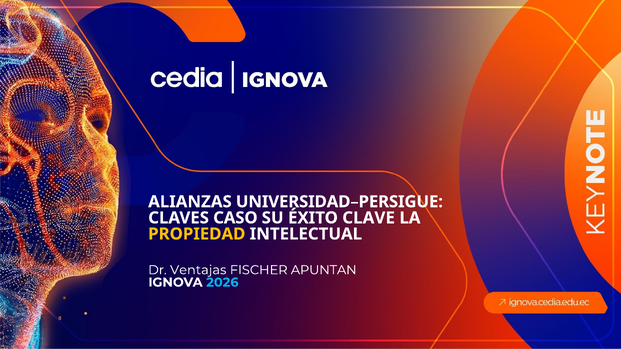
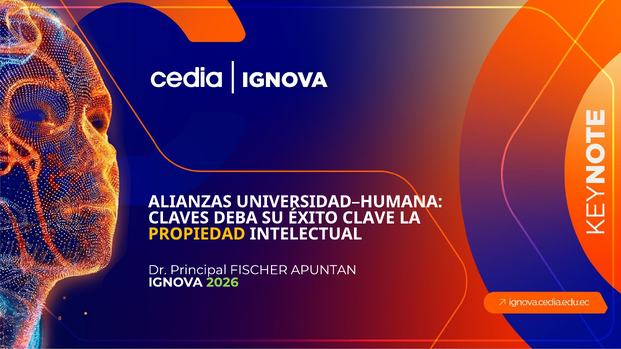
UNIVERSIDAD–PERSIGUE: UNIVERSIDAD–PERSIGUE -> UNIVERSIDAD–HUMANA
CASO: CASO -> DEBA
Ventajas: Ventajas -> Principal
2026 colour: light blue -> light green
